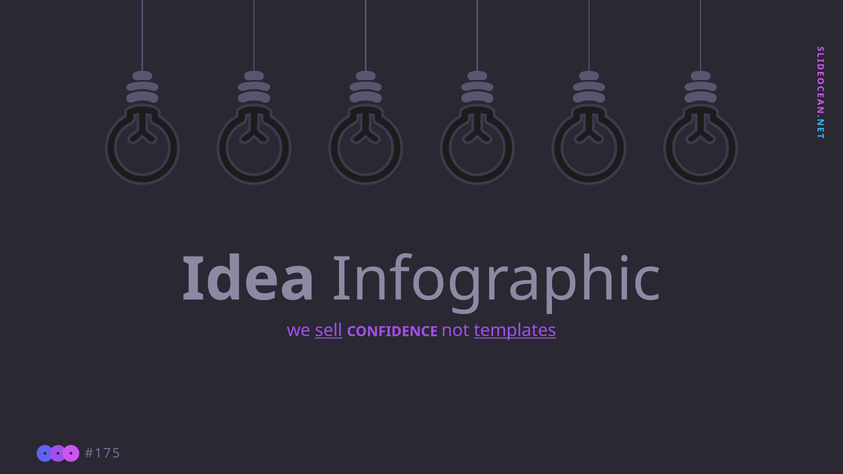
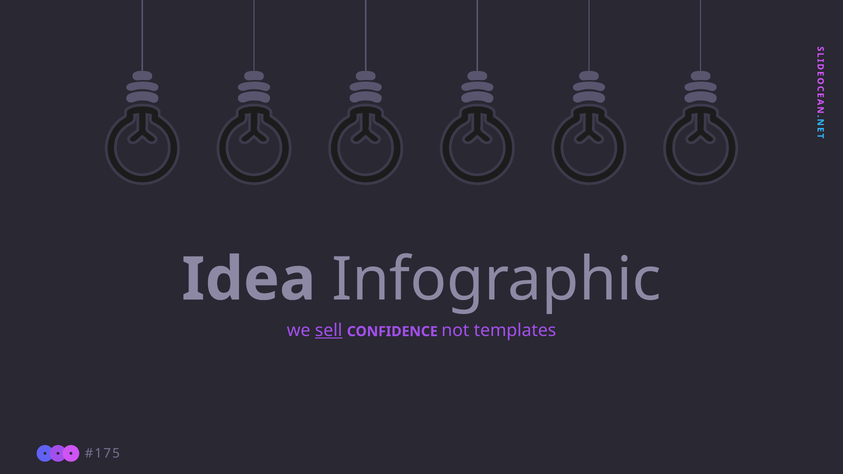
templates underline: present -> none
